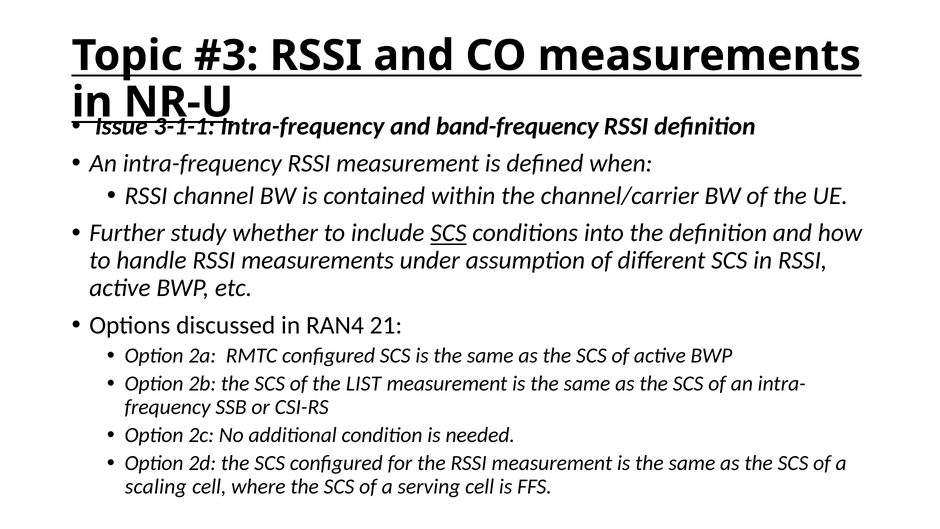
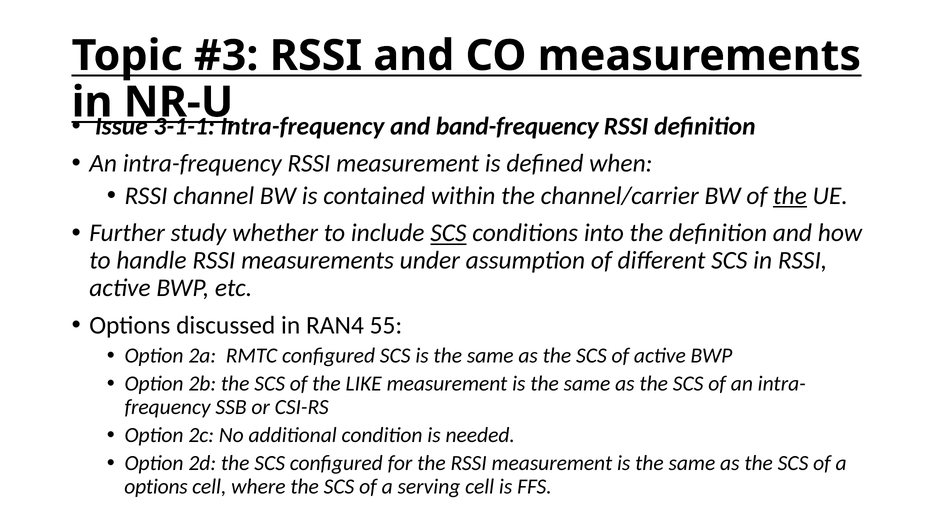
the at (790, 196) underline: none -> present
21: 21 -> 55
LIST: LIST -> LIKE
scaling at (156, 486): scaling -> options
